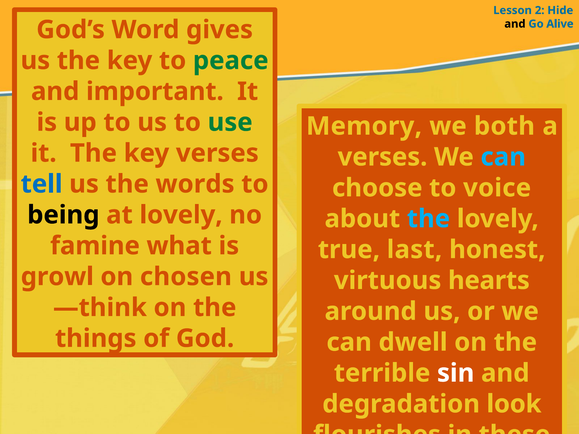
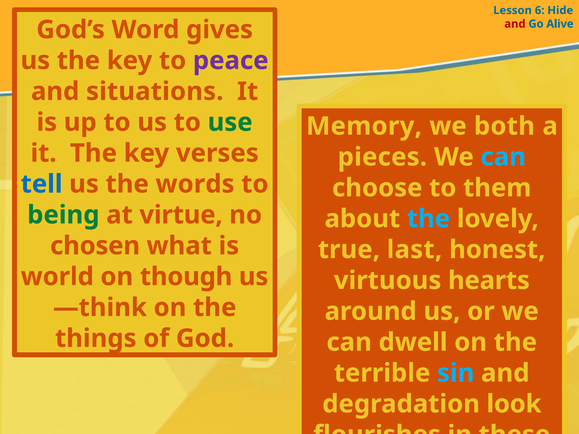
2: 2 -> 6
and at (515, 24) colour: black -> red
peace colour: green -> purple
important: important -> situations
verses at (383, 157): verses -> pieces
voice: voice -> them
being colour: black -> green
at lovely: lovely -> virtue
famine: famine -> chosen
growl: growl -> world
chosen: chosen -> though
sin colour: white -> light blue
